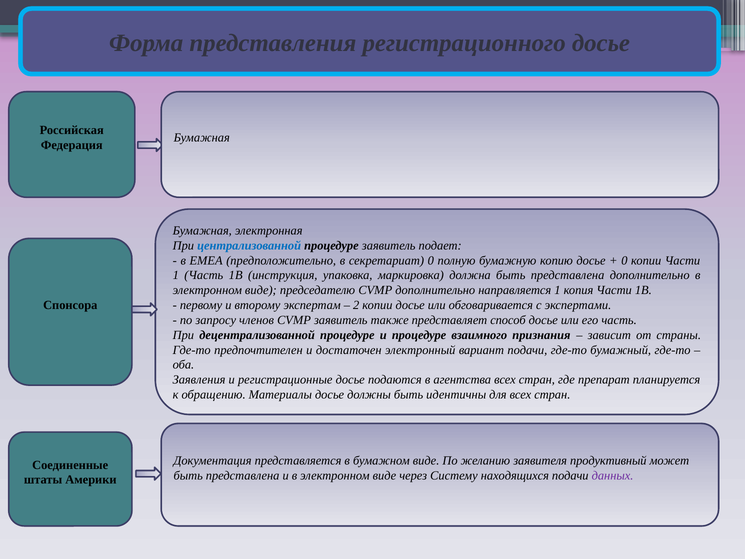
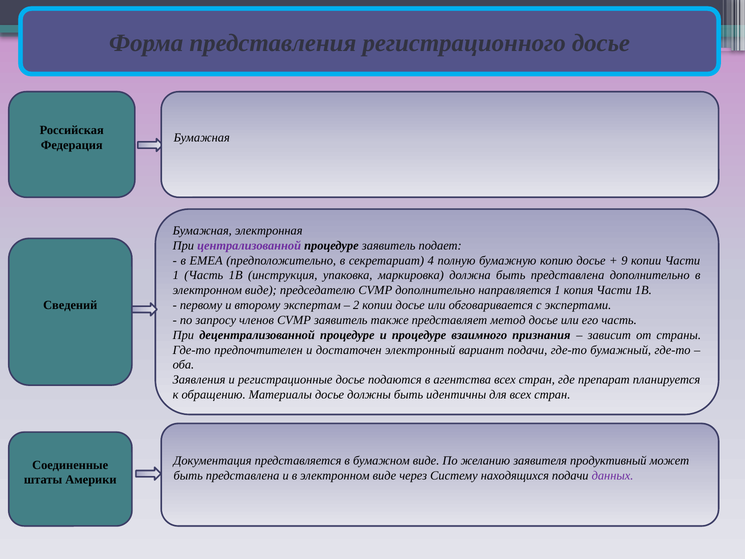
централизованной colour: blue -> purple
секретариат 0: 0 -> 4
0 at (624, 260): 0 -> 9
Спонсора: Спонсора -> Сведений
способ: способ -> метод
